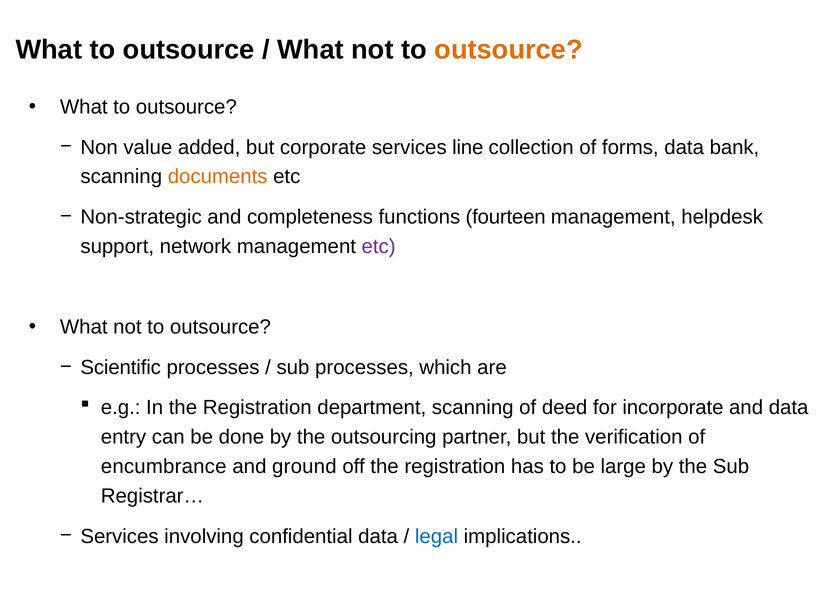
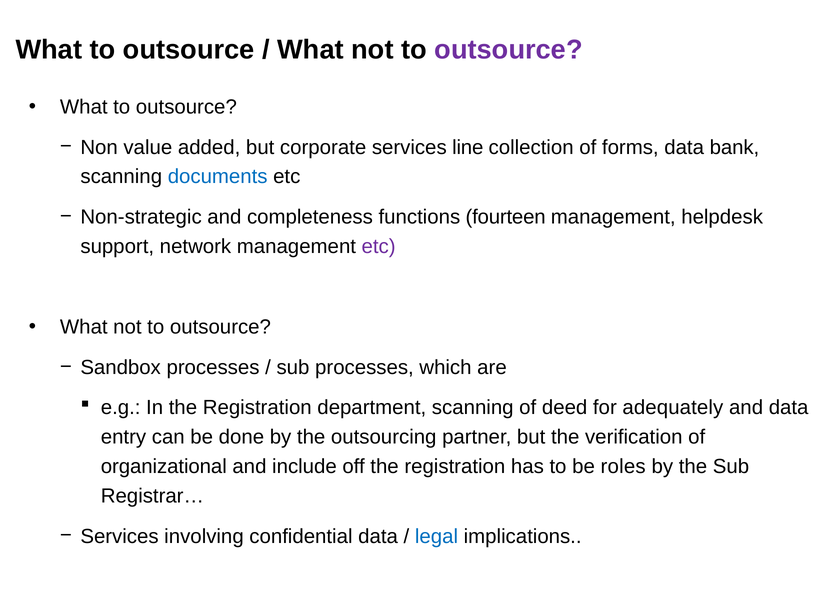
outsource at (509, 50) colour: orange -> purple
documents colour: orange -> blue
Scientific: Scientific -> Sandbox
incorporate: incorporate -> adequately
encumbrance: encumbrance -> organizational
ground: ground -> include
large: large -> roles
